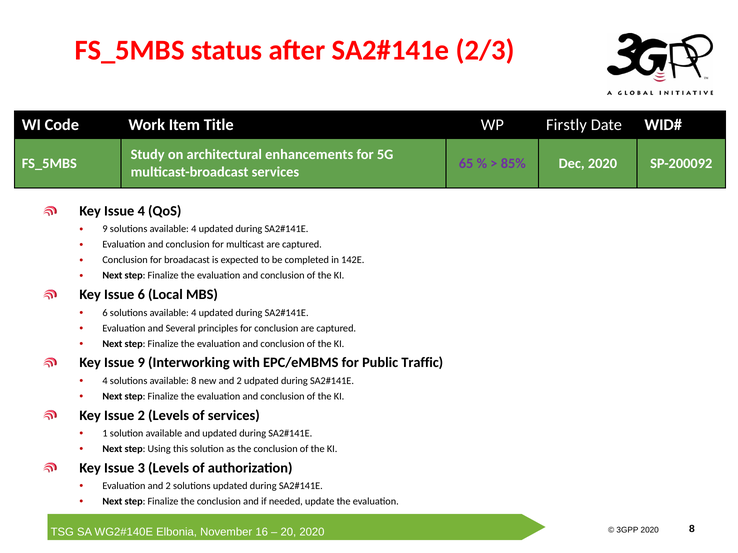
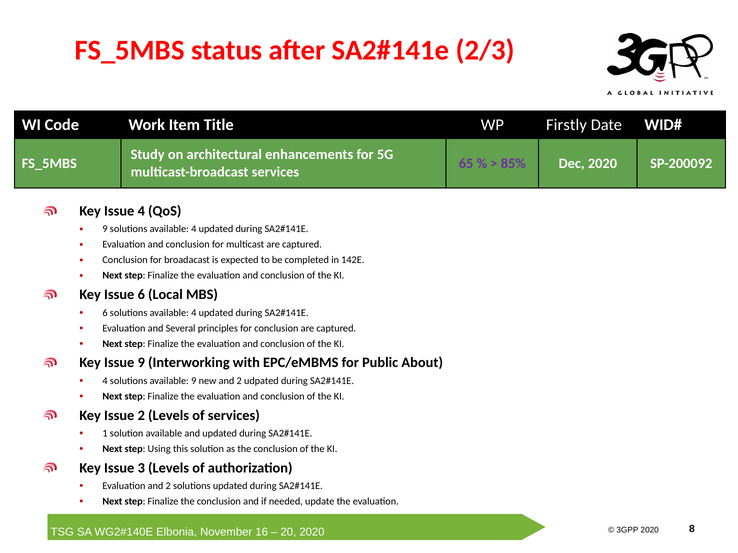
Traffic: Traffic -> About
available 8: 8 -> 9
